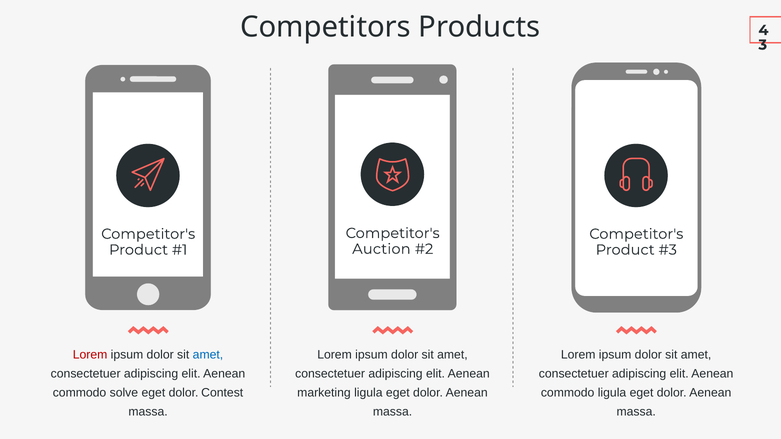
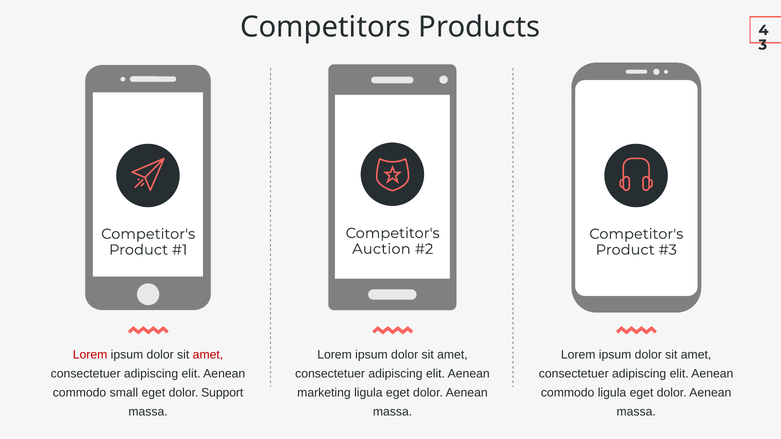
amet at (208, 355) colour: blue -> red
solve: solve -> small
Contest: Contest -> Support
